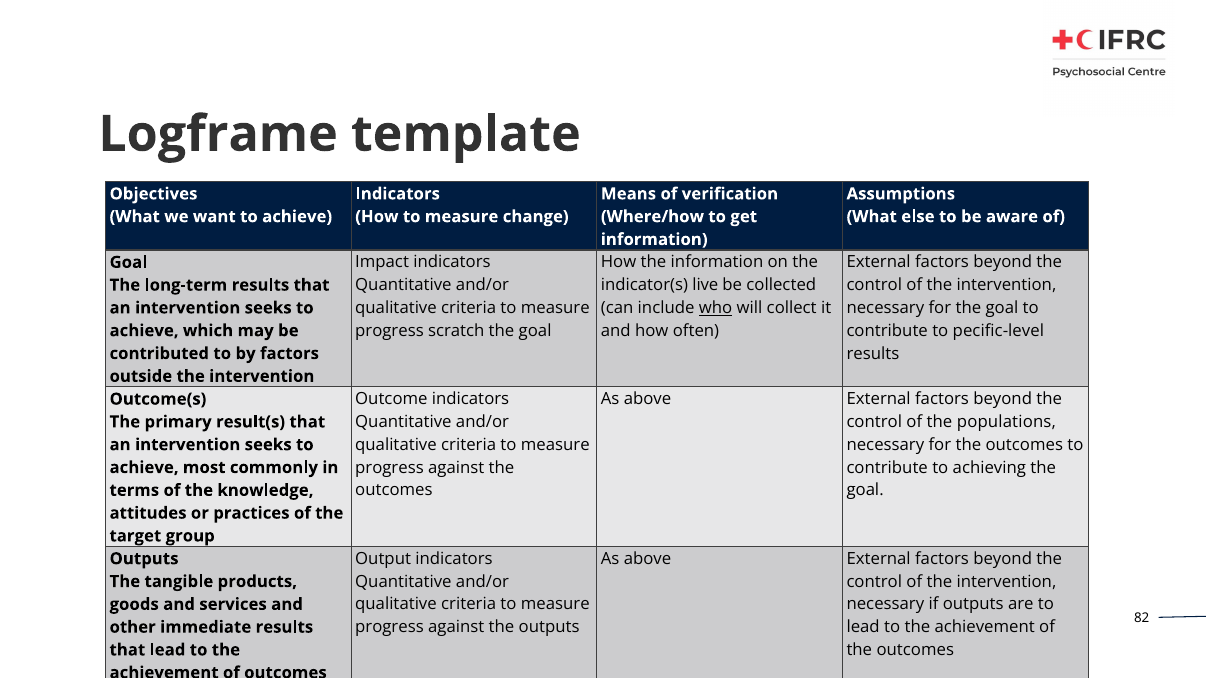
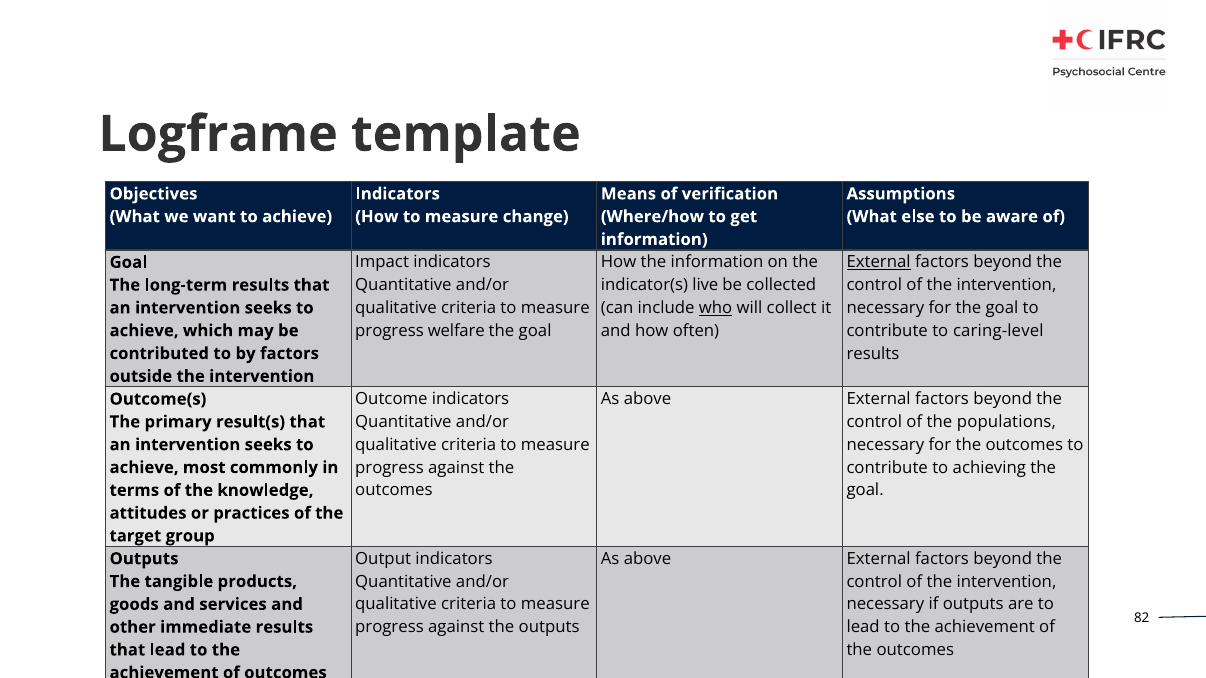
External at (879, 262) underline: none -> present
scratch: scratch -> welfare
pecific-level: pecific-level -> caring-level
